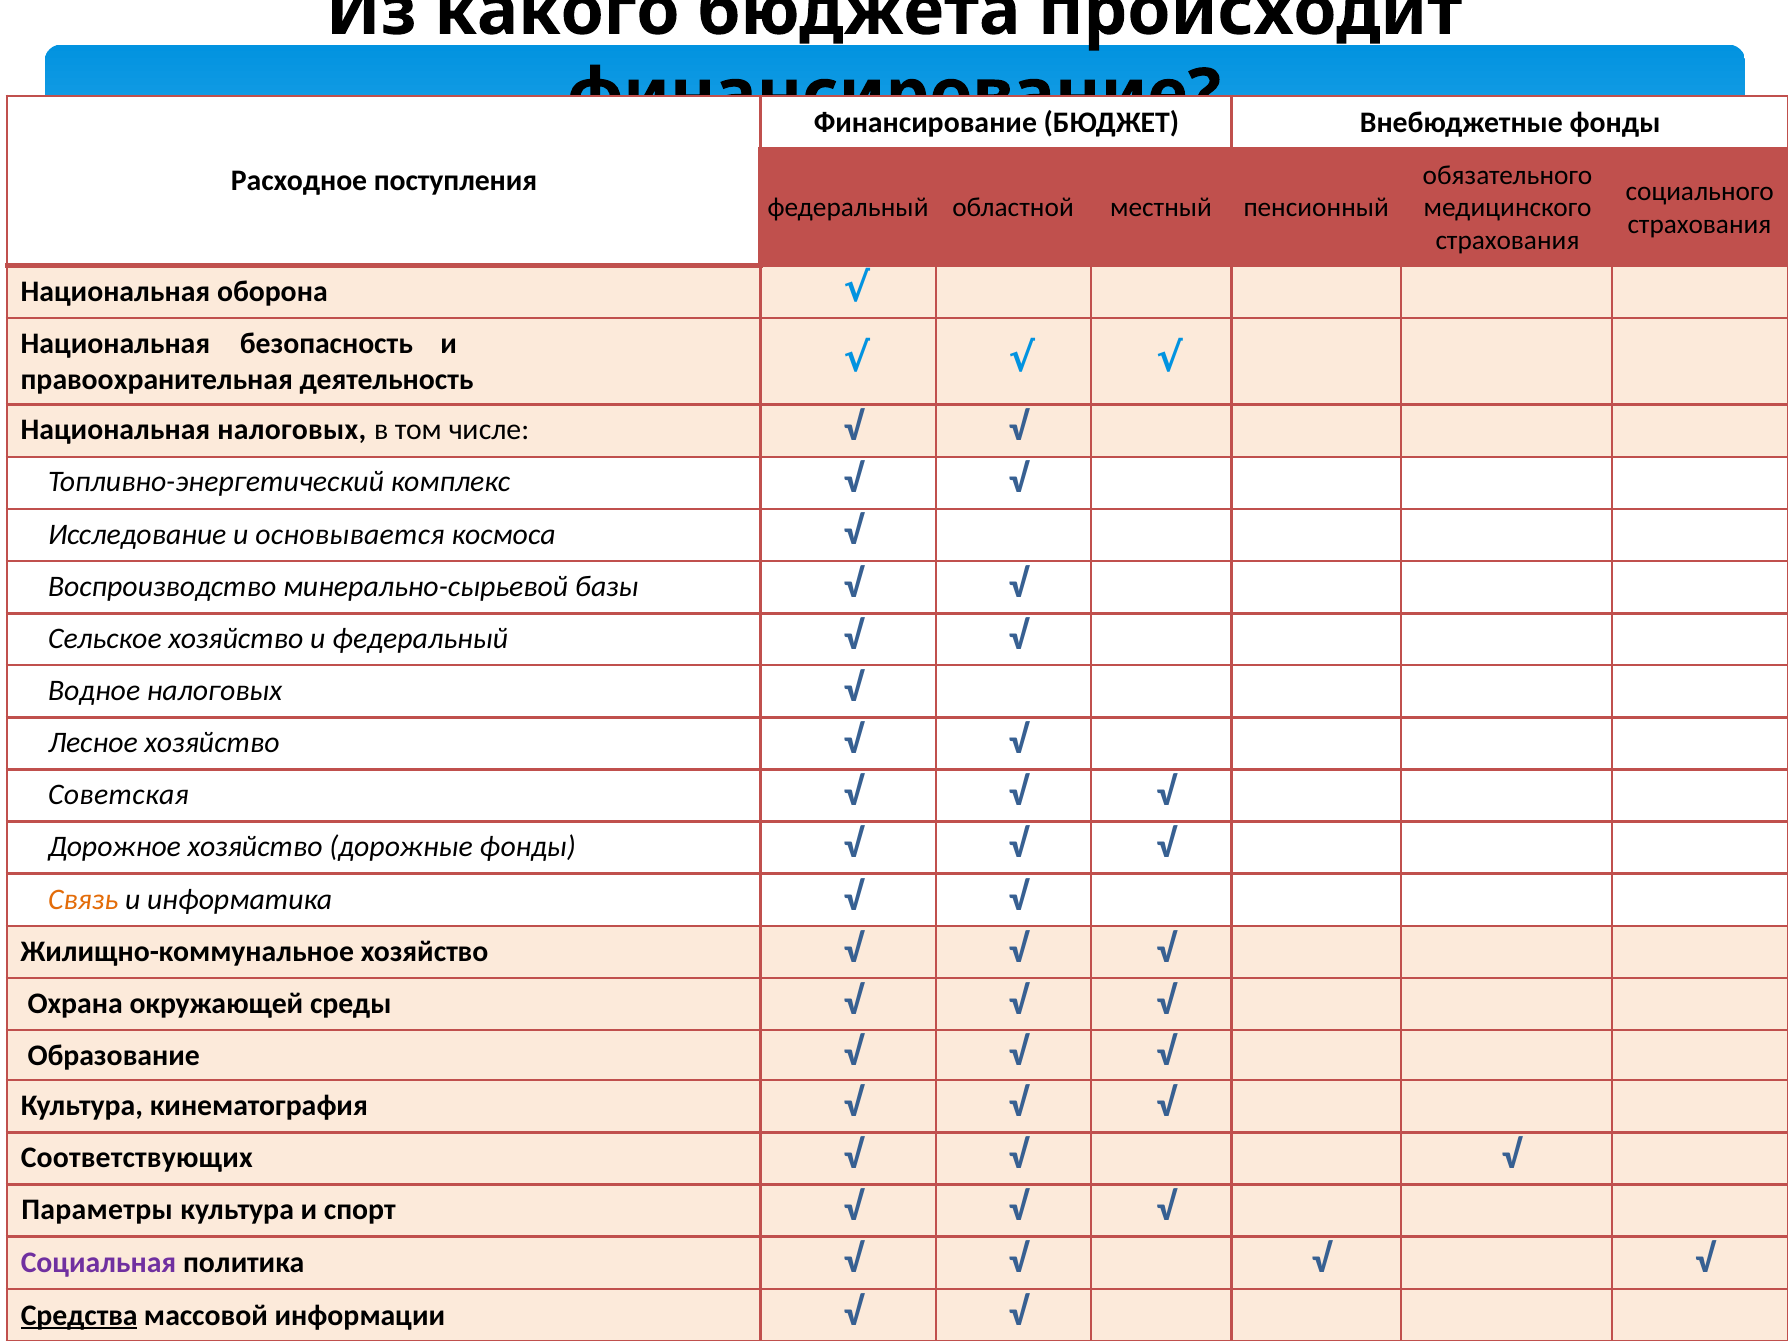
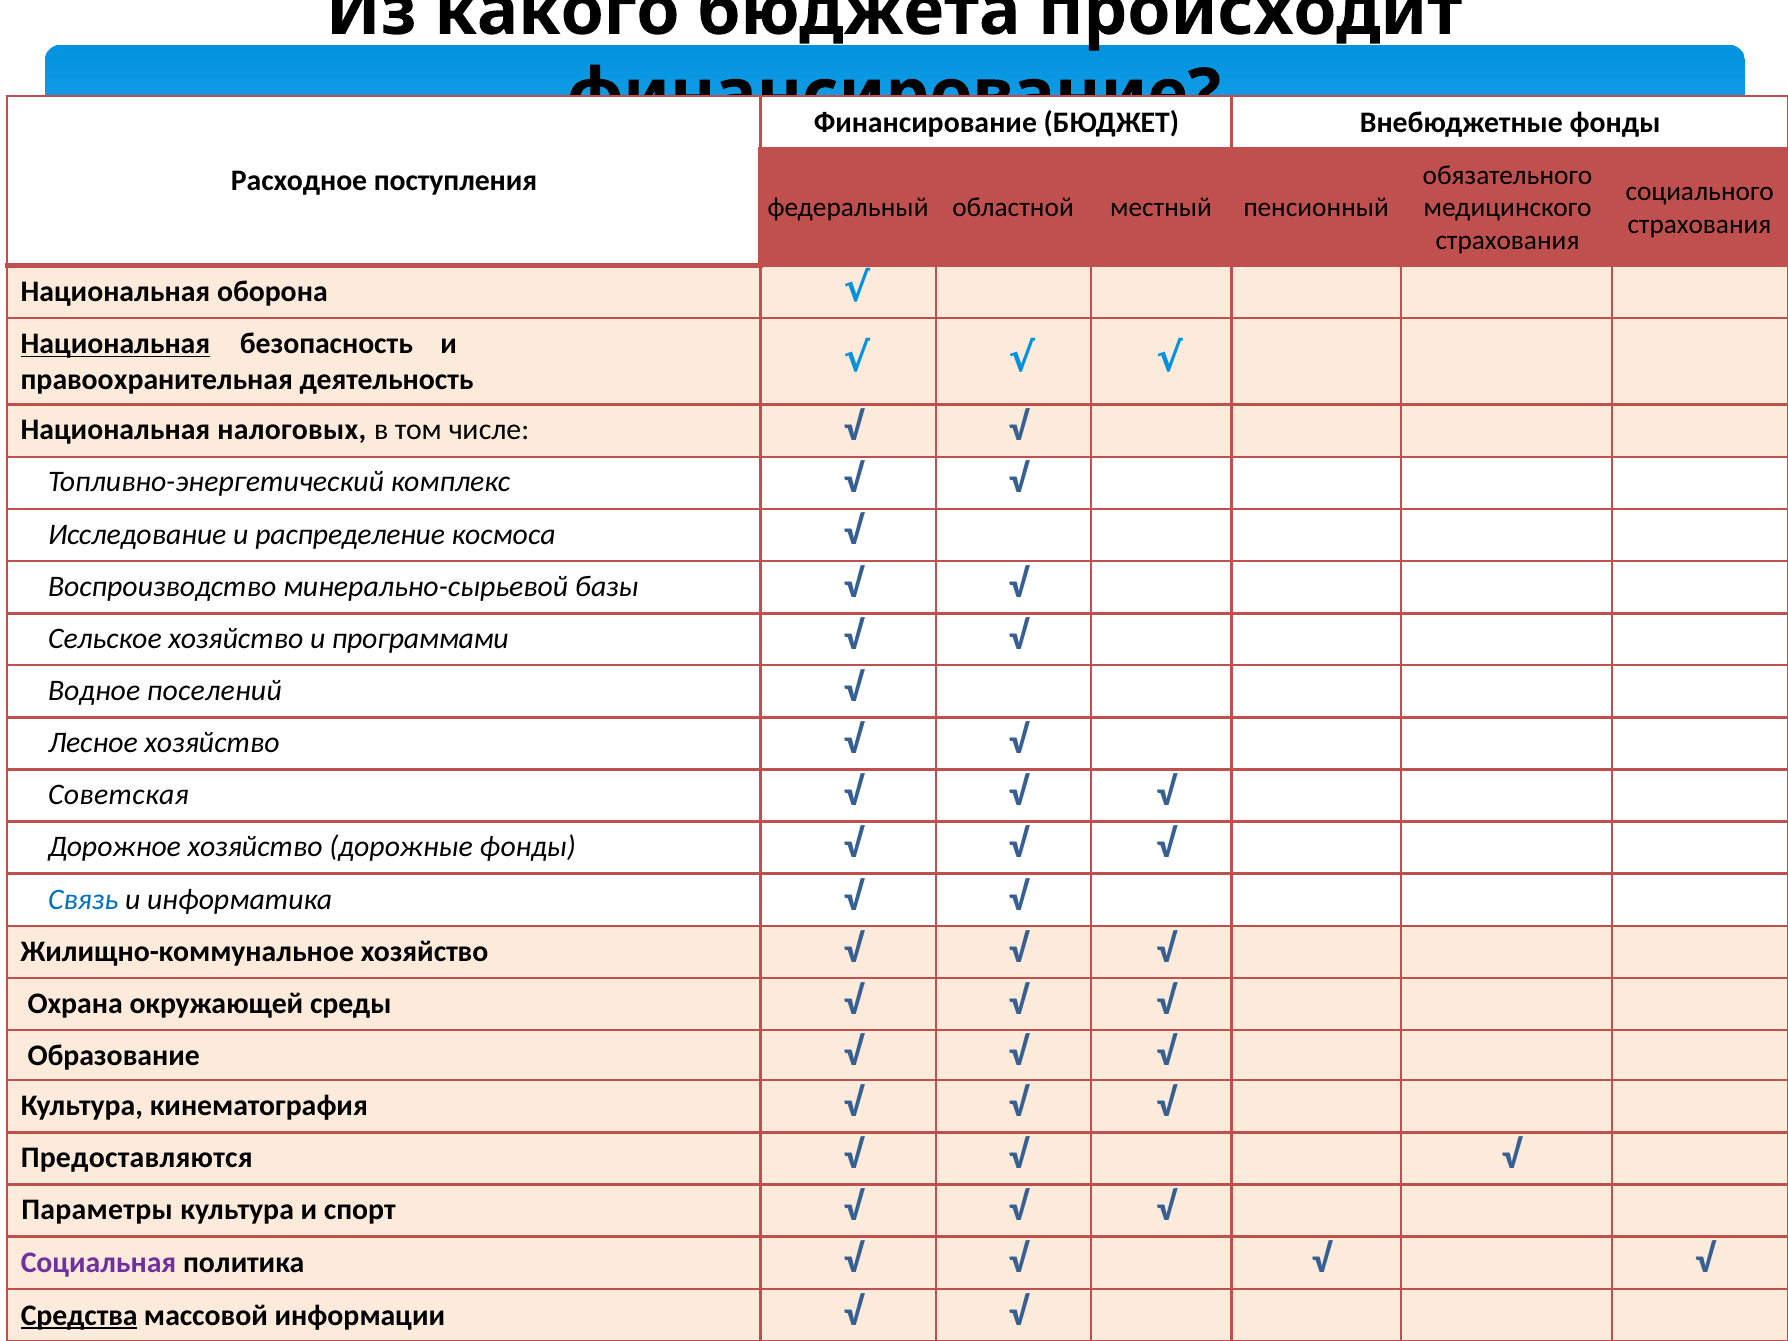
Национальная at (115, 344) underline: none -> present
основывается: основывается -> распределение
и федеральный: федеральный -> программами
Водное налоговых: налоговых -> поселений
Связь colour: orange -> blue
Соответствующих: Соответствующих -> Предоставляются
